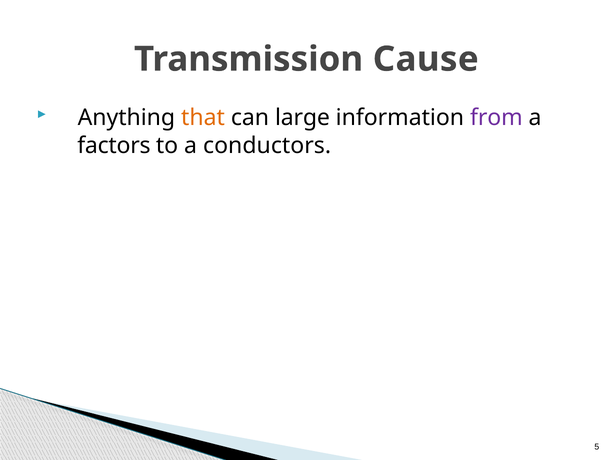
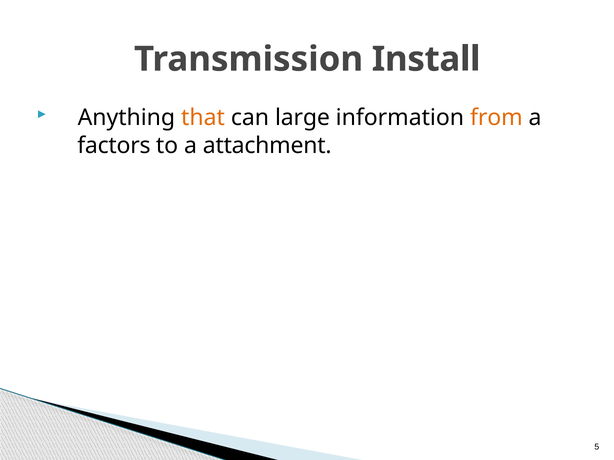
Cause: Cause -> Install
from colour: purple -> orange
conductors: conductors -> attachment
